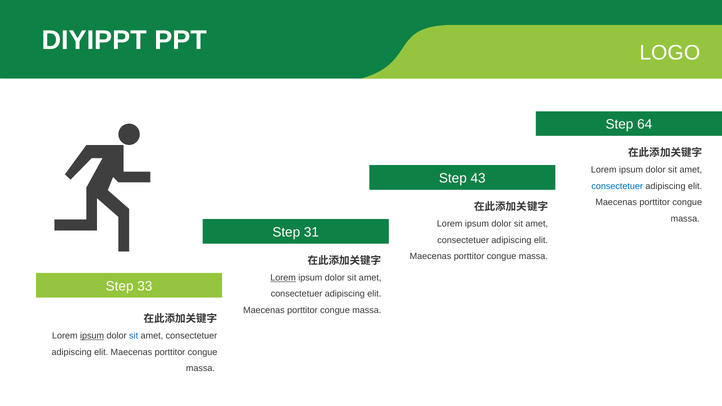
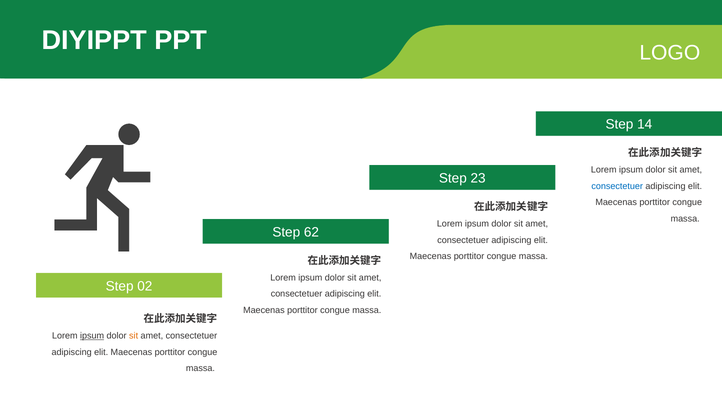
64: 64 -> 14
43: 43 -> 23
31: 31 -> 62
Lorem at (283, 278) underline: present -> none
33: 33 -> 02
sit at (134, 336) colour: blue -> orange
